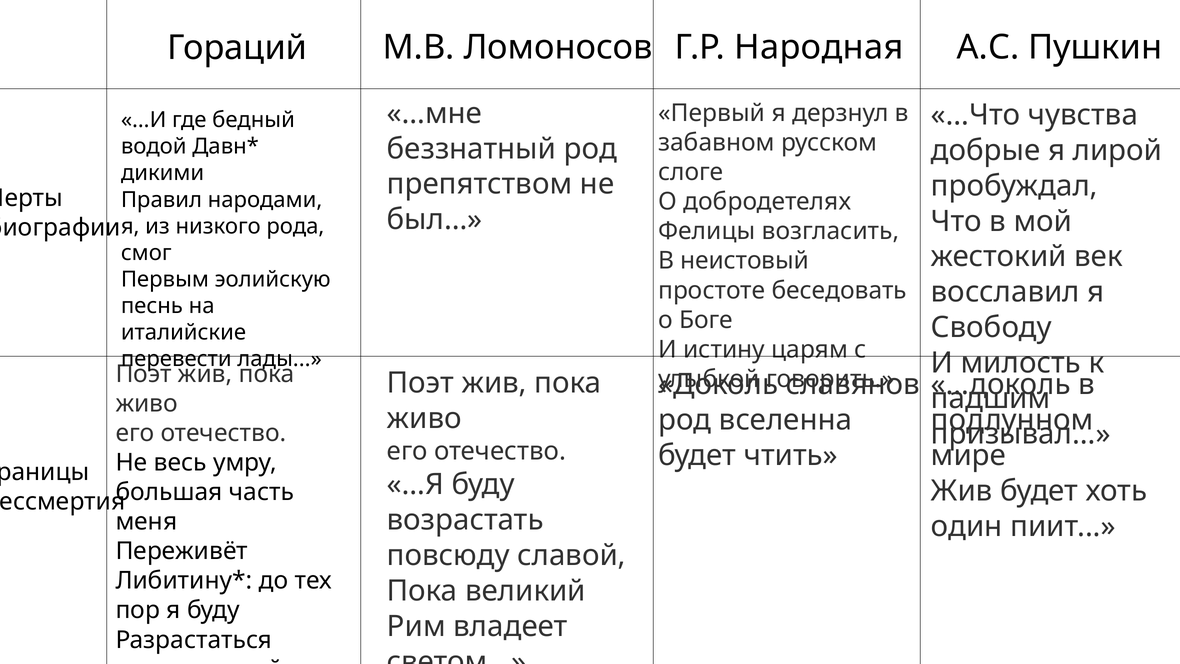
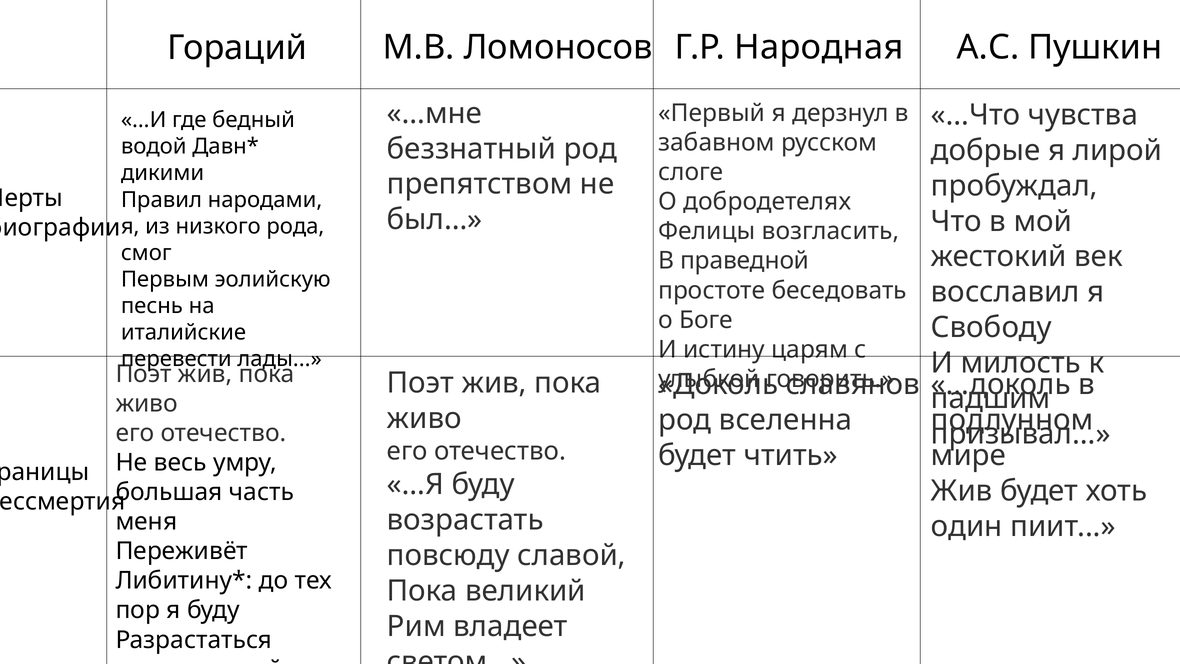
неистовый: неистовый -> праведной
